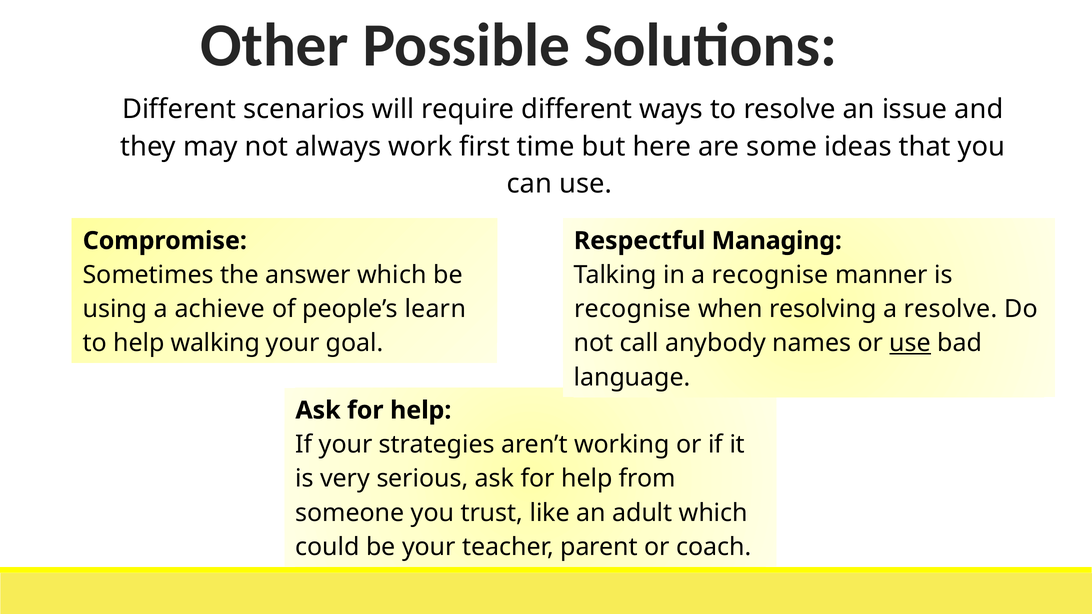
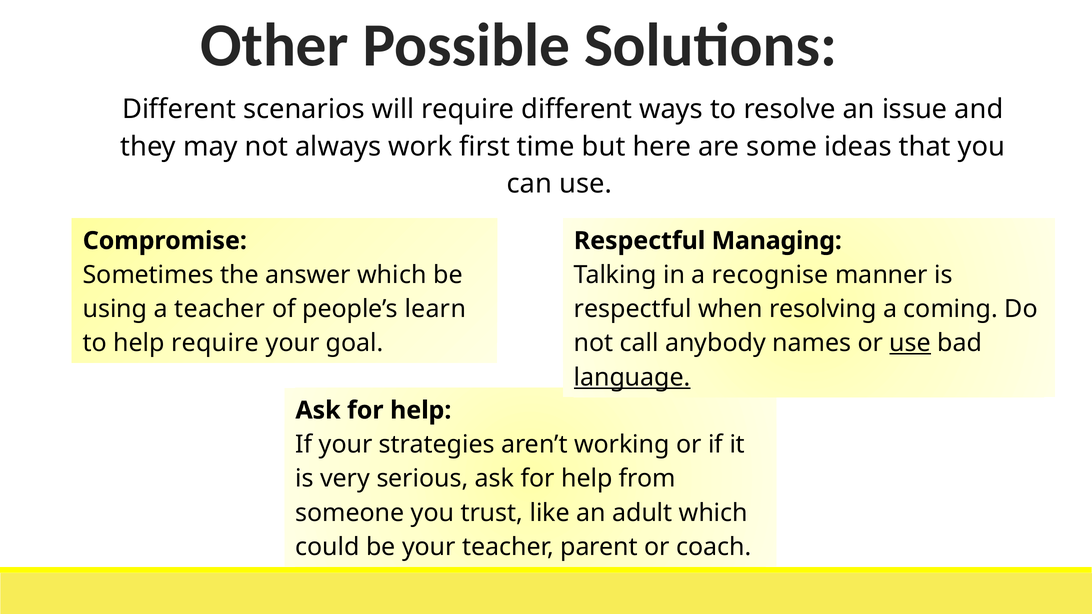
a achieve: achieve -> teacher
recognise at (633, 309): recognise -> respectful
a resolve: resolve -> coming
help walking: walking -> require
language underline: none -> present
